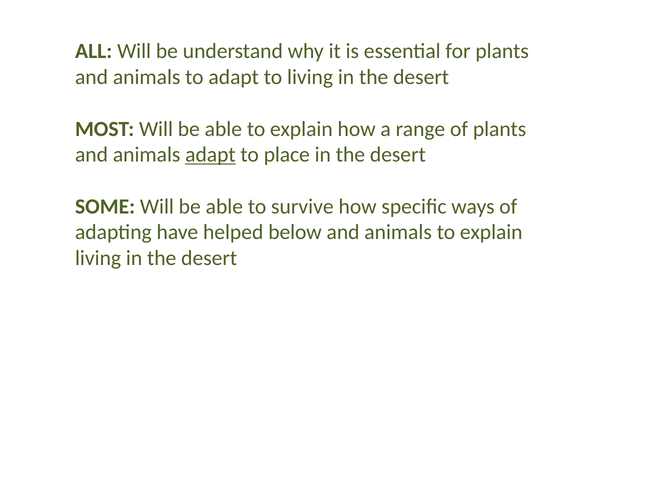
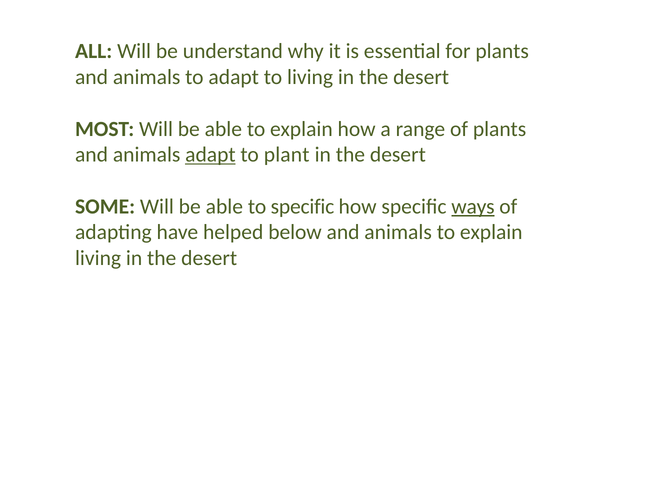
place: place -> plant
to survive: survive -> specific
ways underline: none -> present
